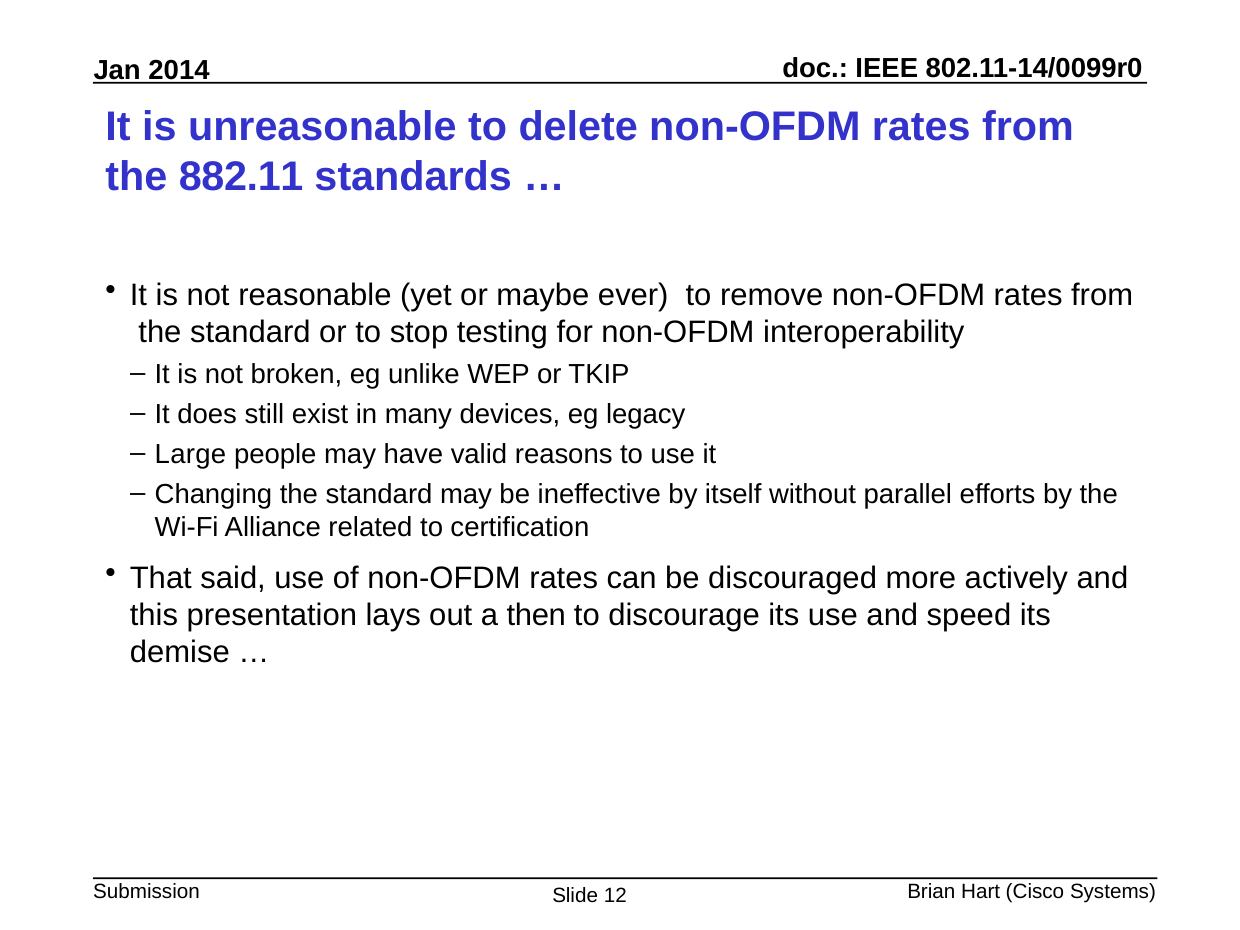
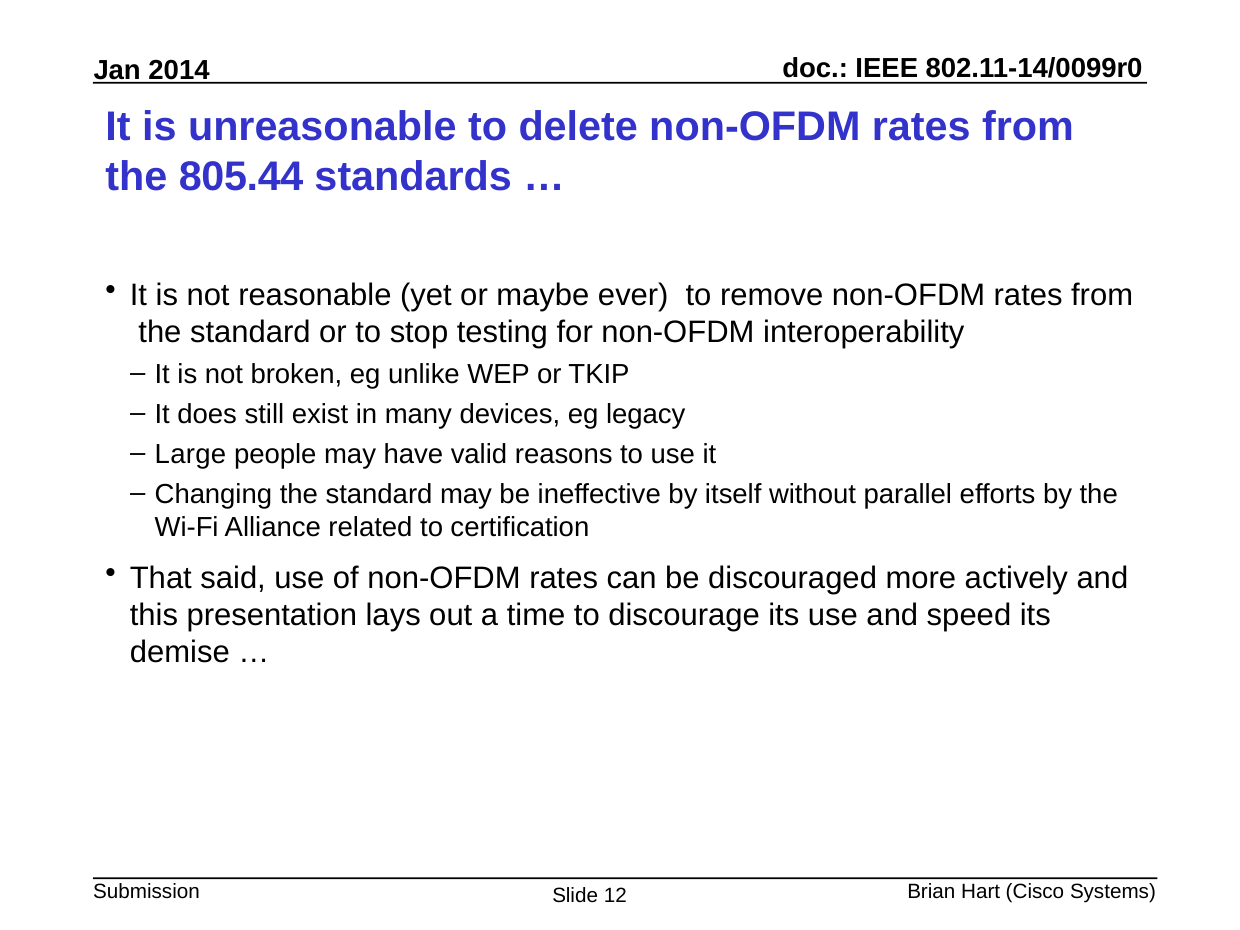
882.11: 882.11 -> 805.44
then: then -> time
